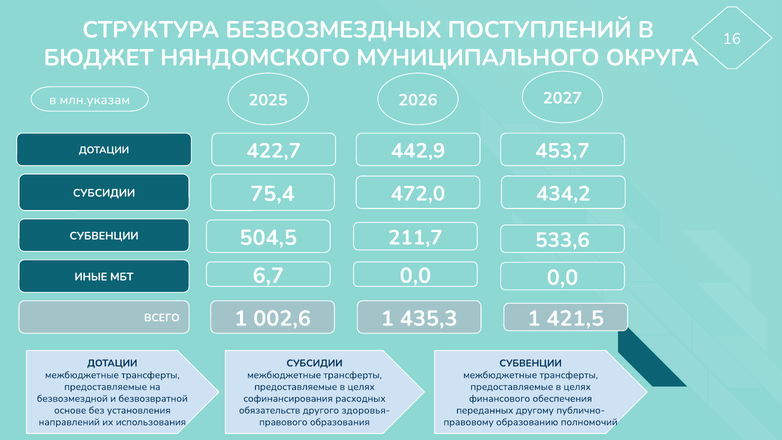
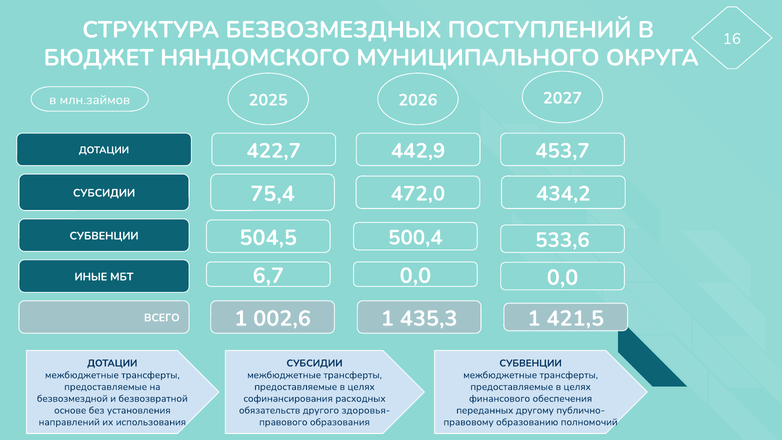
млн.указам: млн.указам -> млн.займов
211,7: 211,7 -> 500,4
